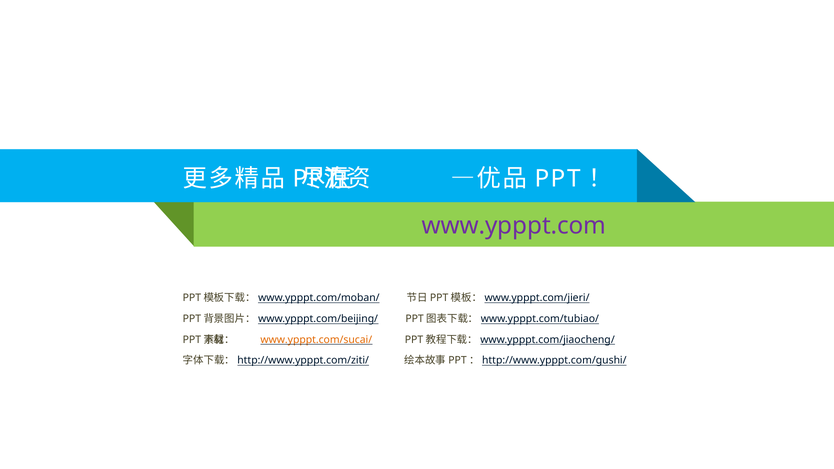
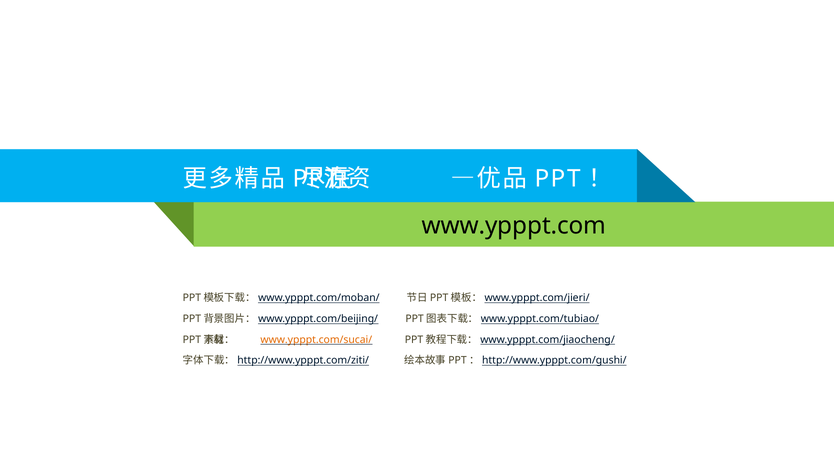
www.ypppt.com colour: purple -> black
